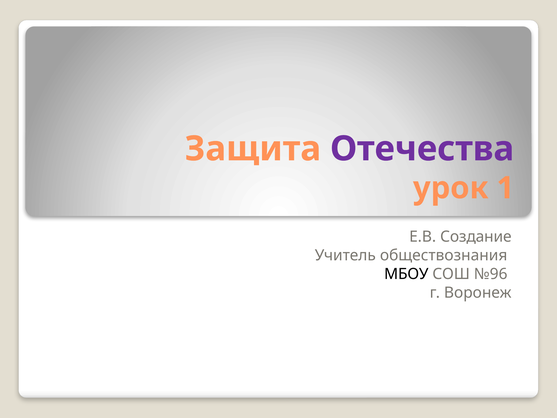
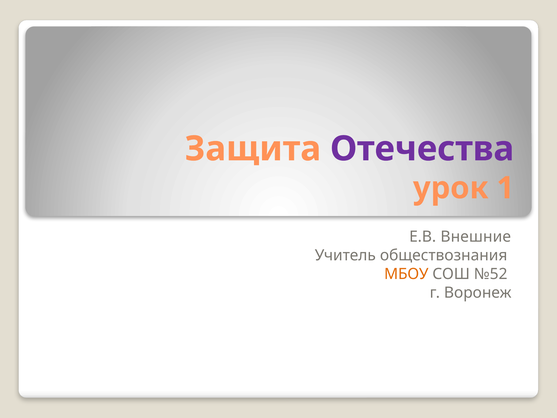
Создание: Создание -> Внешние
МБОУ colour: black -> orange
№96: №96 -> №52
